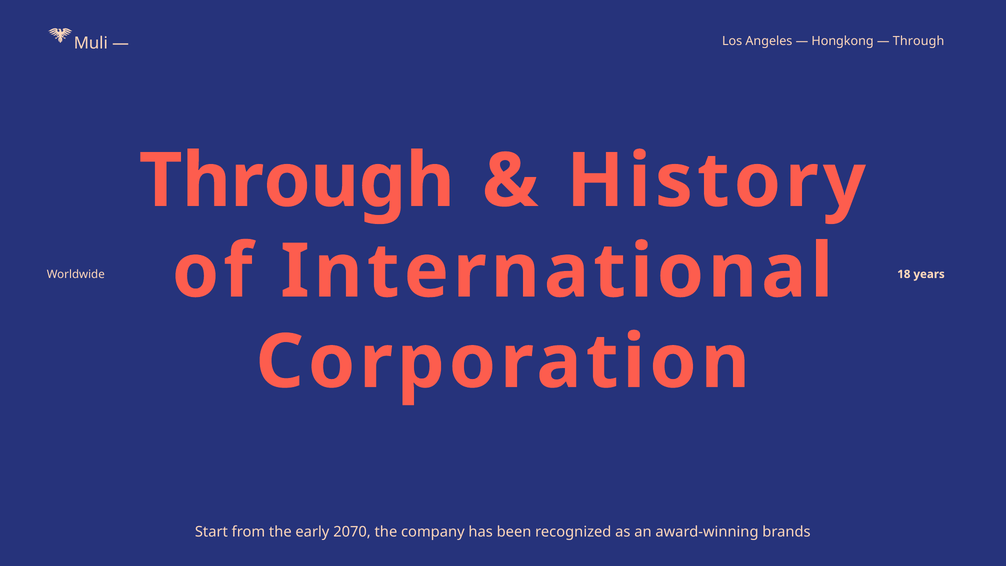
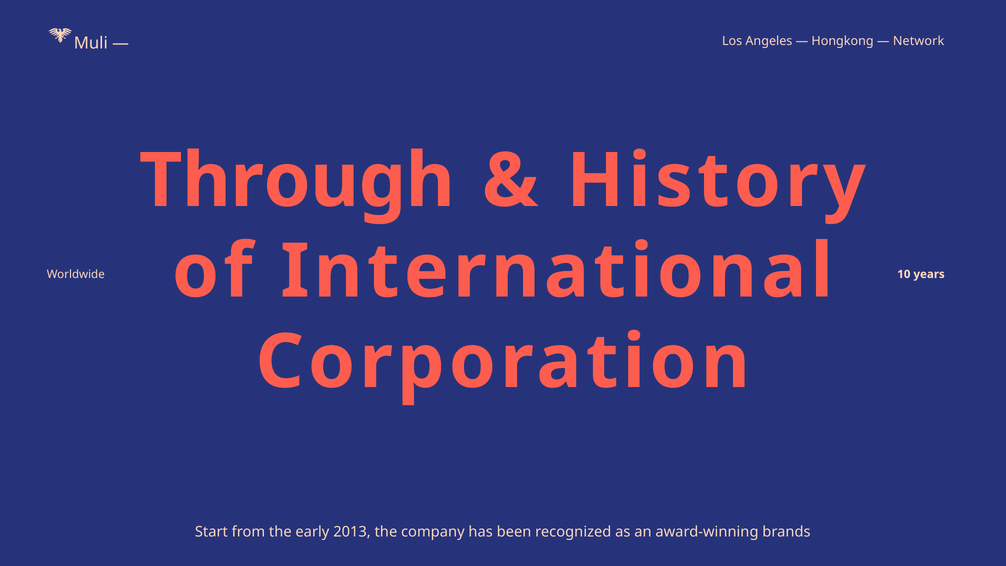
Through at (919, 41): Through -> Network
18: 18 -> 10
2070: 2070 -> 2013
